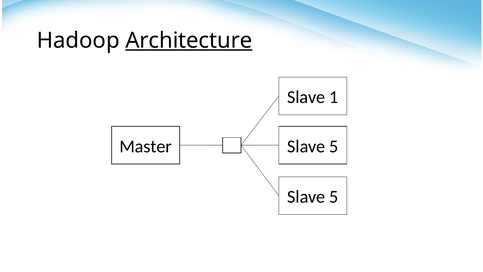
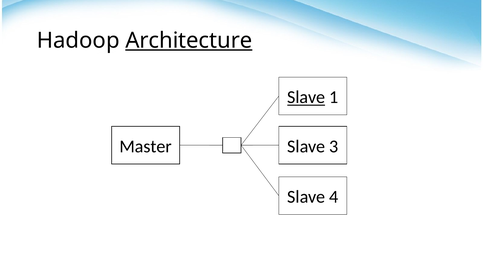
Slave at (306, 97) underline: none -> present
5 at (334, 146): 5 -> 3
5 at (334, 197): 5 -> 4
